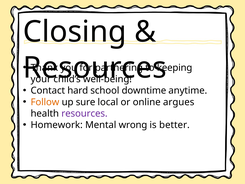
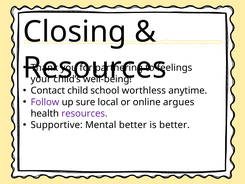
keeping: keeping -> feelings
hard: hard -> child
downtime: downtime -> worthless
Follow colour: orange -> purple
Homework: Homework -> Supportive
Mental wrong: wrong -> better
